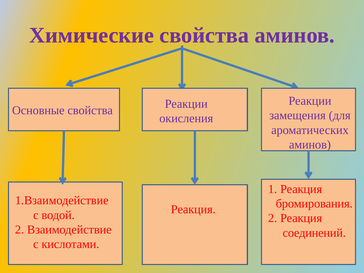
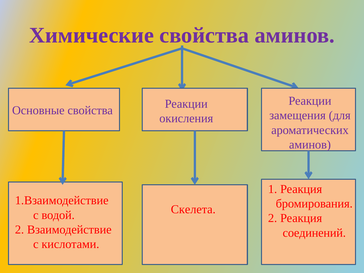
Реакция at (193, 209): Реакция -> Скелета
